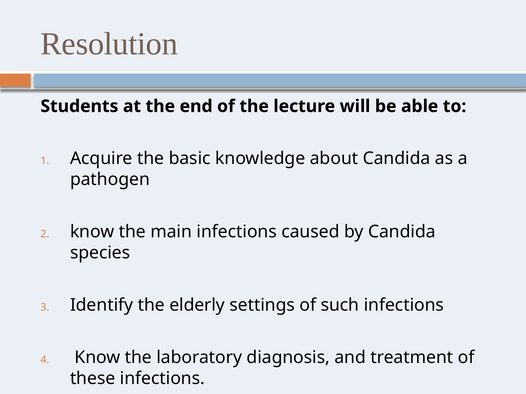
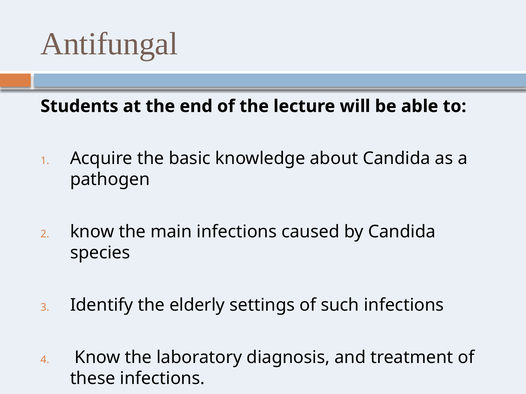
Resolution: Resolution -> Antifungal
